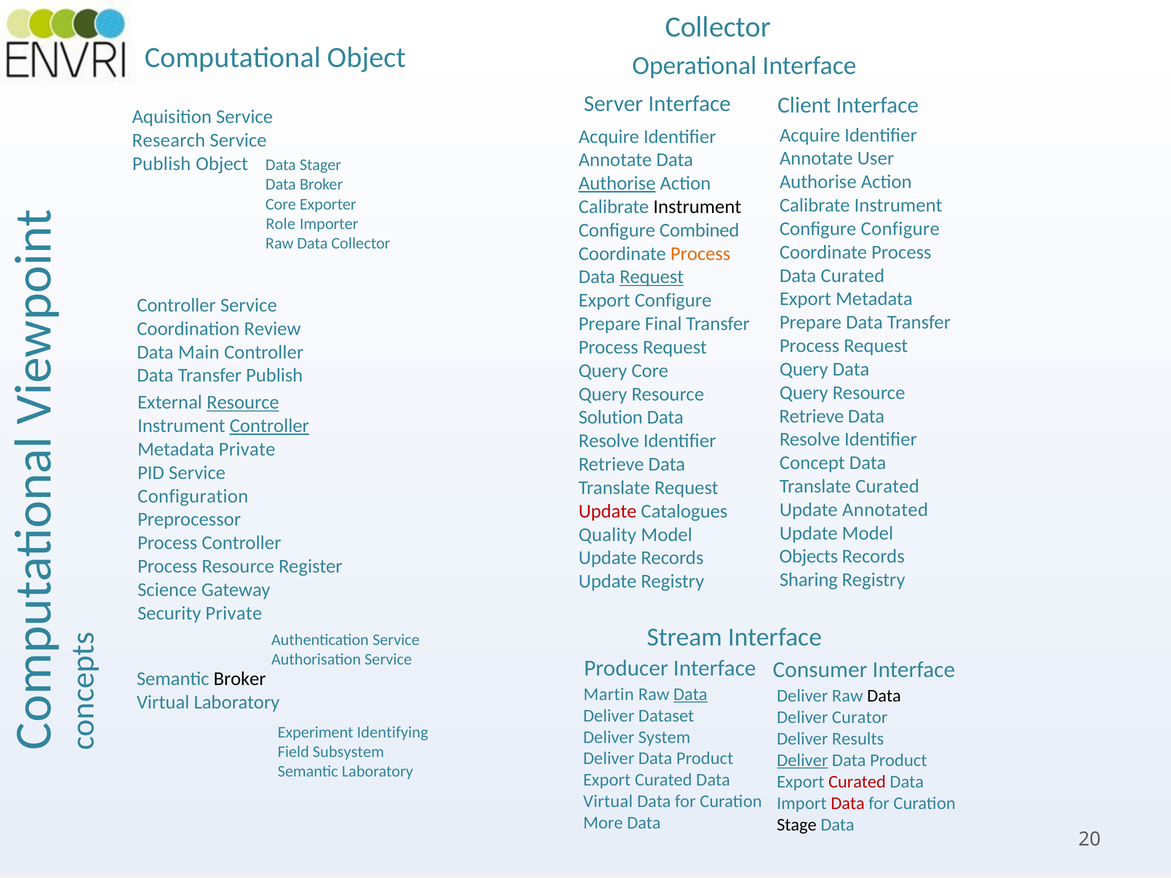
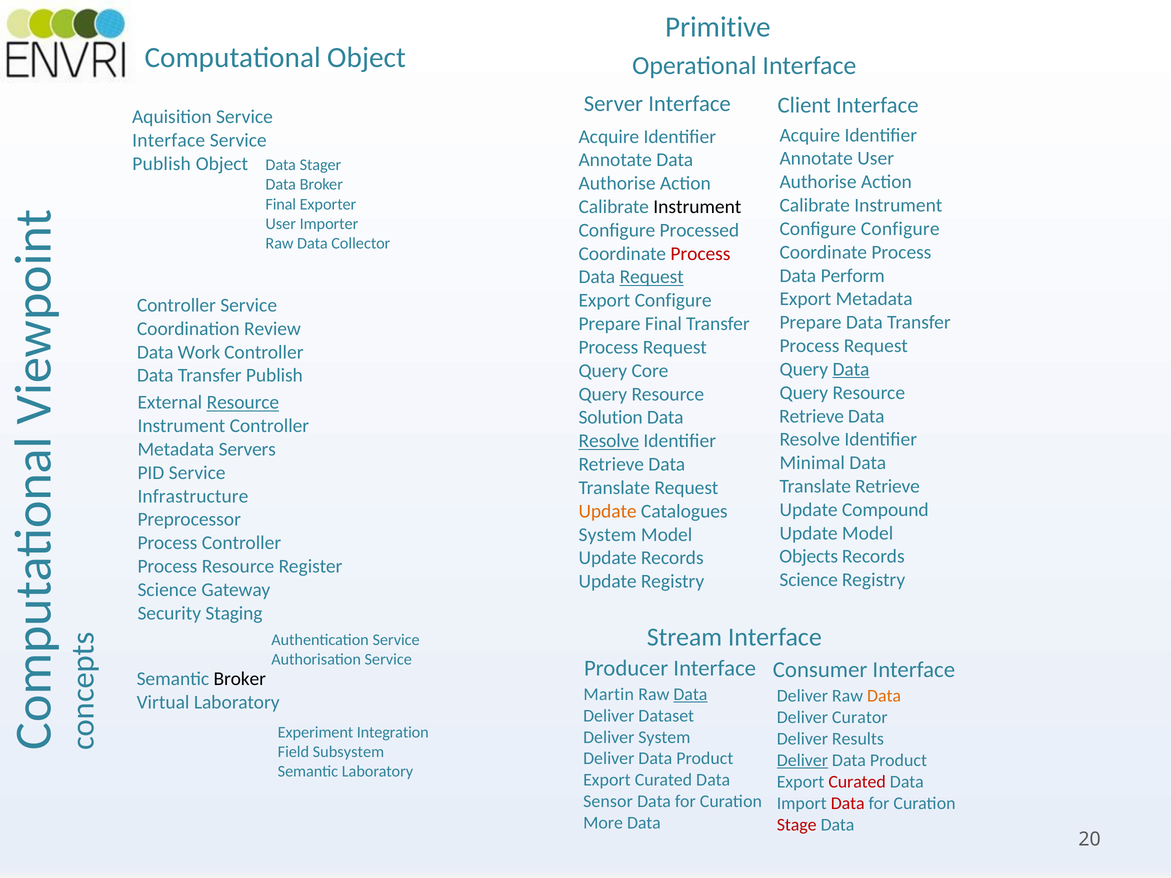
Collector at (718, 27): Collector -> Primitive
Research at (169, 140): Research -> Interface
Authorise at (617, 183) underline: present -> none
Core at (281, 204): Core -> Final
Role at (281, 224): Role -> User
Combined: Combined -> Processed
Process at (700, 254) colour: orange -> red
Data Curated: Curated -> Perform
Main: Main -> Work
Data at (851, 369) underline: none -> present
Controller at (269, 426) underline: present -> none
Resolve at (609, 441) underline: none -> present
Metadata Private: Private -> Servers
Concept: Concept -> Minimal
Translate Curated: Curated -> Retrieve
Configuration: Configuration -> Infrastructure
Annotated: Annotated -> Compound
Update at (608, 511) colour: red -> orange
Quality at (607, 535): Quality -> System
Sharing at (809, 580): Sharing -> Science
Security Private: Private -> Staging
Data at (884, 696) colour: black -> orange
Identifying: Identifying -> Integration
Virtual at (608, 802): Virtual -> Sensor
Stage colour: black -> red
